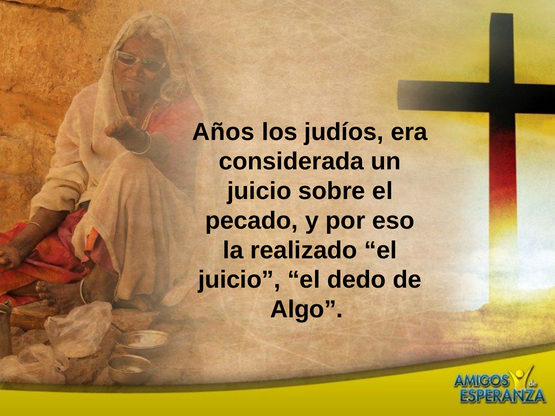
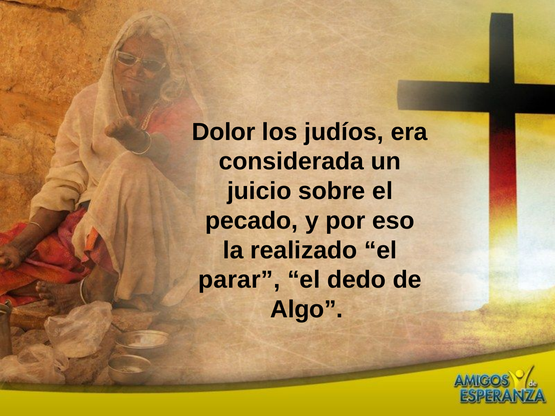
Años: Años -> Dolor
juicio at (239, 280): juicio -> parar
